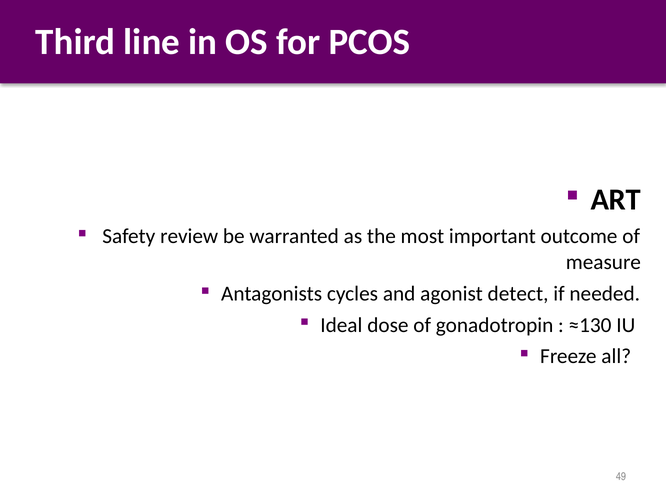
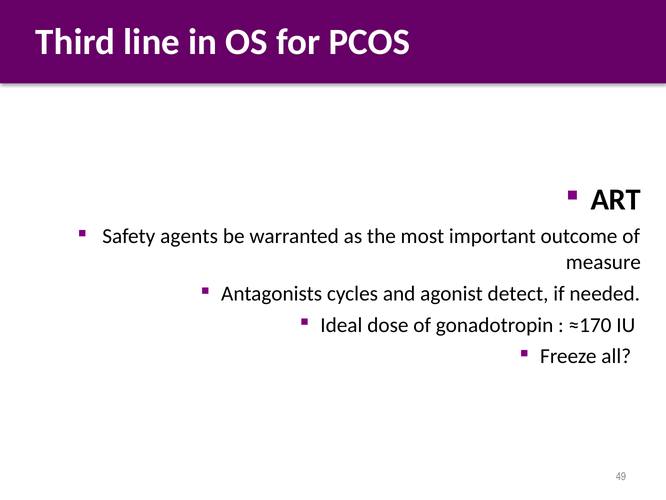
review: review -> agents
≈130: ≈130 -> ≈170
